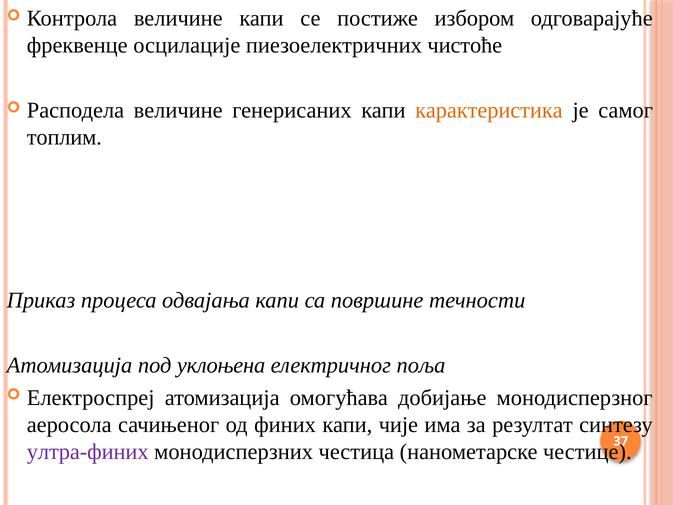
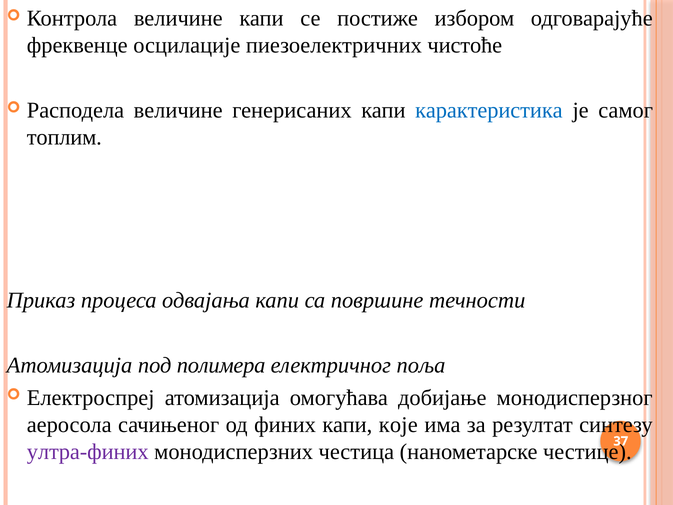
карактеристика colour: orange -> blue
уклоњена: уклоњена -> полимера
чије: чије -> које
